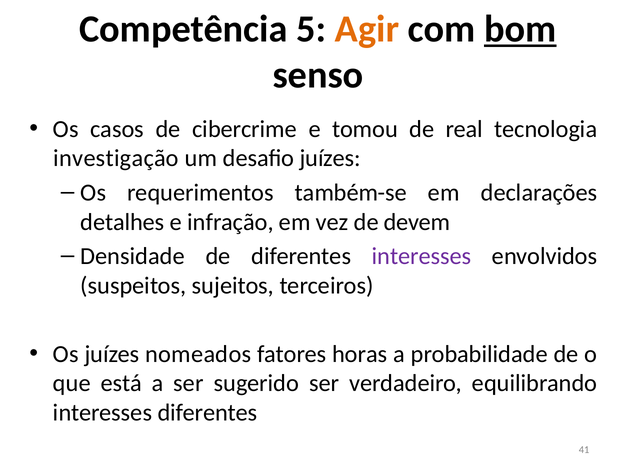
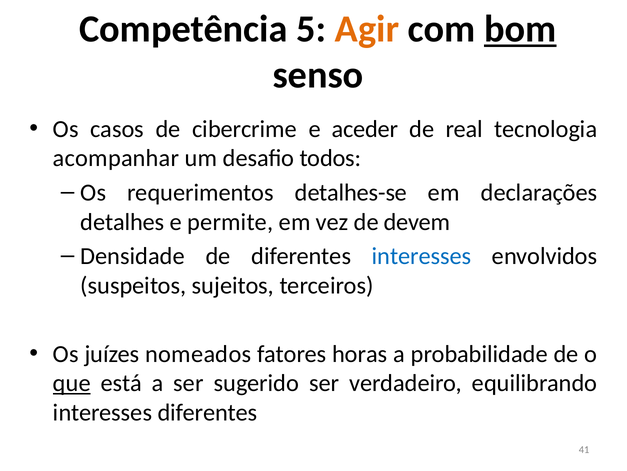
tomou: tomou -> aceder
investigação: investigação -> acompanhar
desafio juízes: juízes -> todos
também-se: também-se -> detalhes-se
infração: infração -> permite
interesses at (422, 256) colour: purple -> blue
que underline: none -> present
